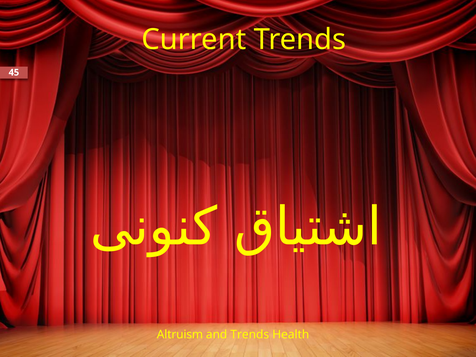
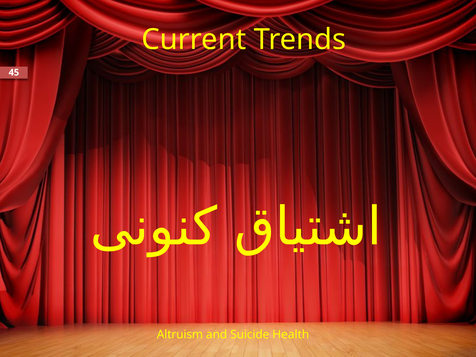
and Trends: Trends -> Suicide
